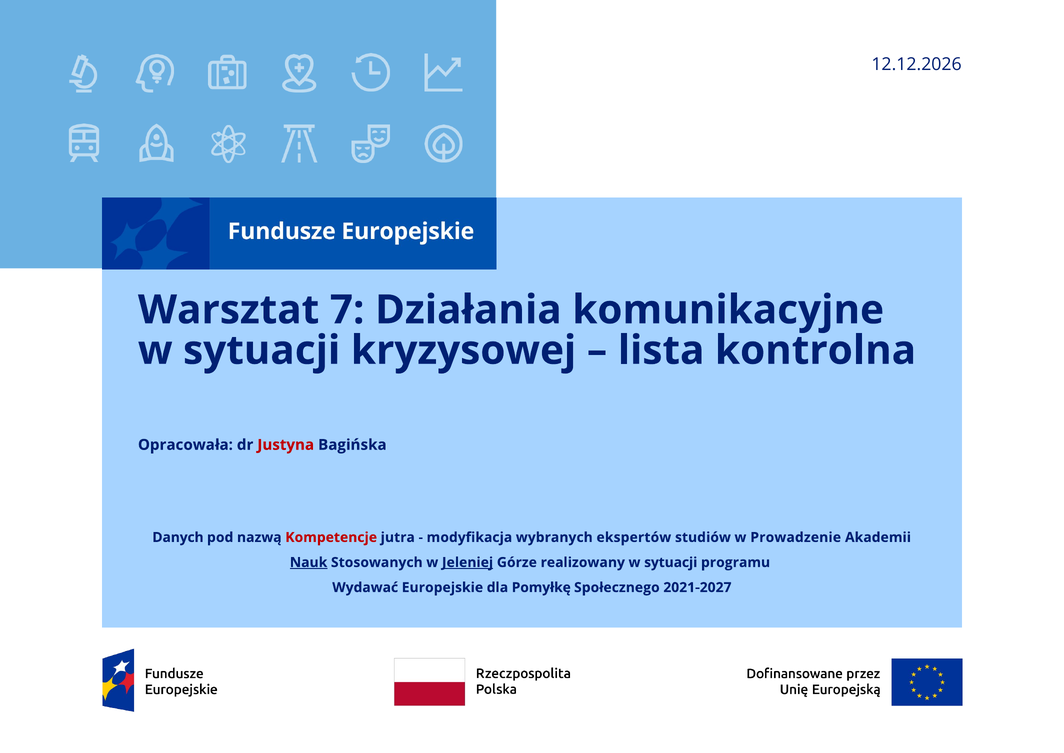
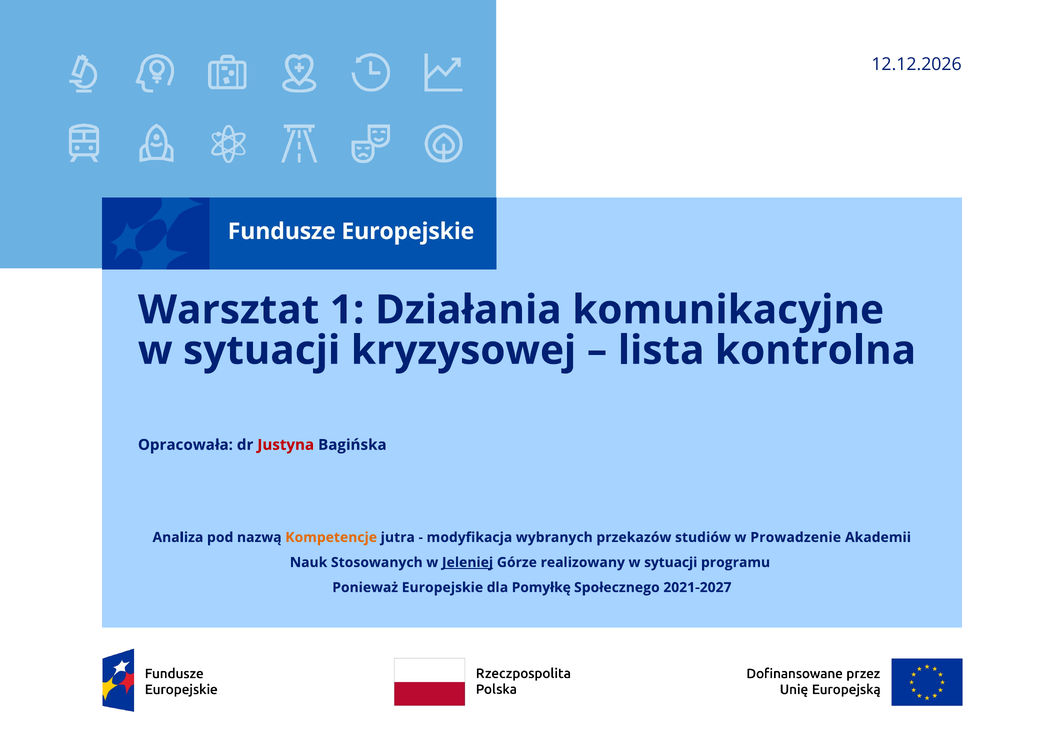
7: 7 -> 1
Danych: Danych -> Analiza
Kompetencje colour: red -> orange
ekspertów: ekspertów -> przekazów
Nauk underline: present -> none
Wydawać: Wydawać -> Ponieważ
